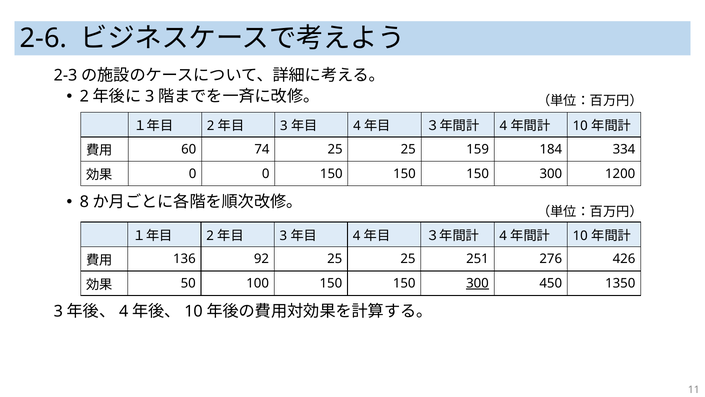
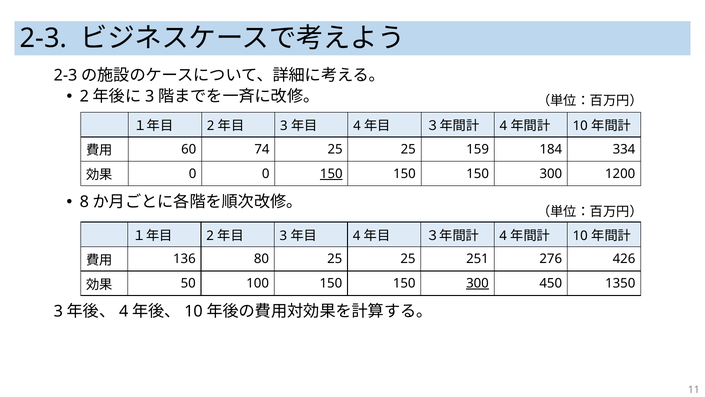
2-6 at (43, 38): 2-6 -> 2-3
150 at (331, 174) underline: none -> present
92: 92 -> 80
